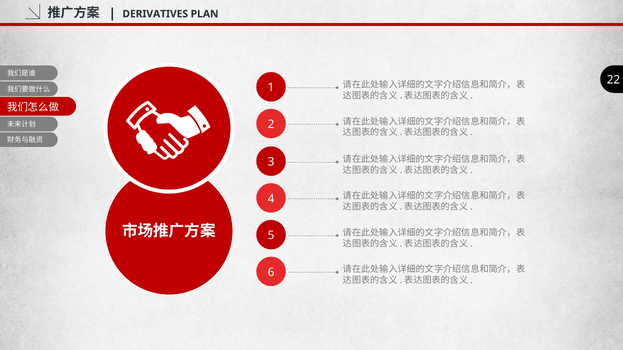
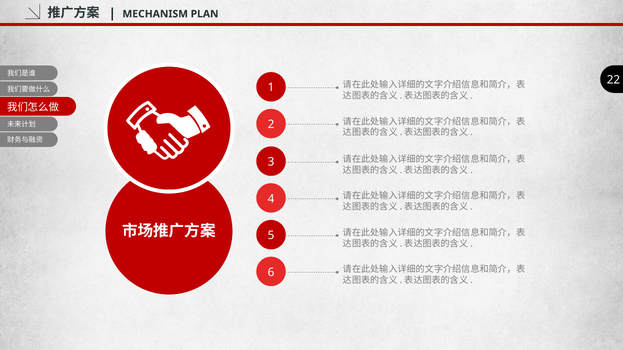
DERIVATIVES: DERIVATIVES -> MECHANISM
